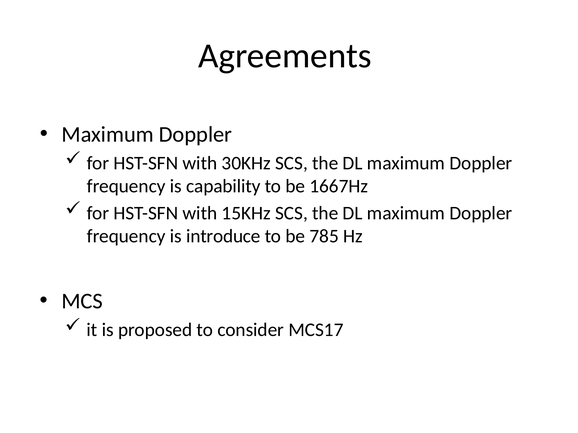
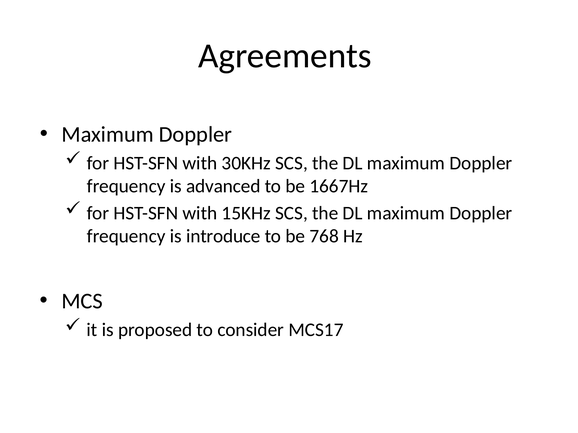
capability: capability -> advanced
785: 785 -> 768
